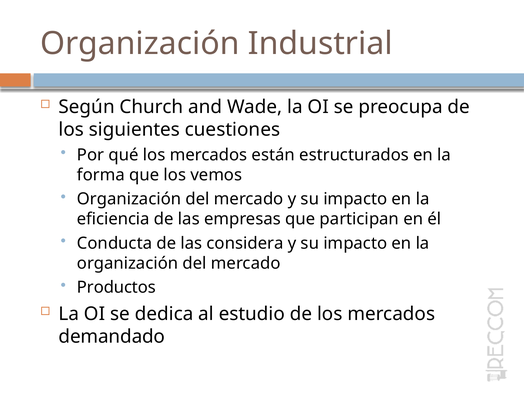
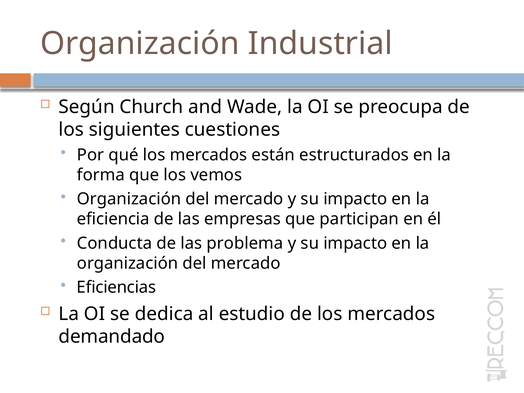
considera: considera -> problema
Productos: Productos -> Eficiencias
